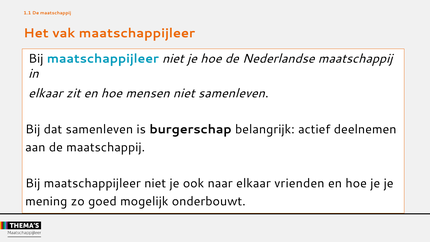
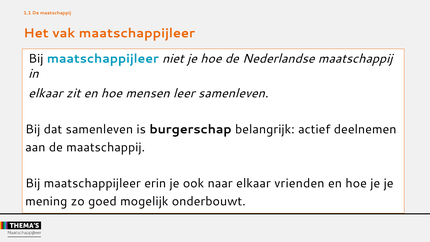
mensen niet: niet -> leer
niet at (155, 183): niet -> erin
